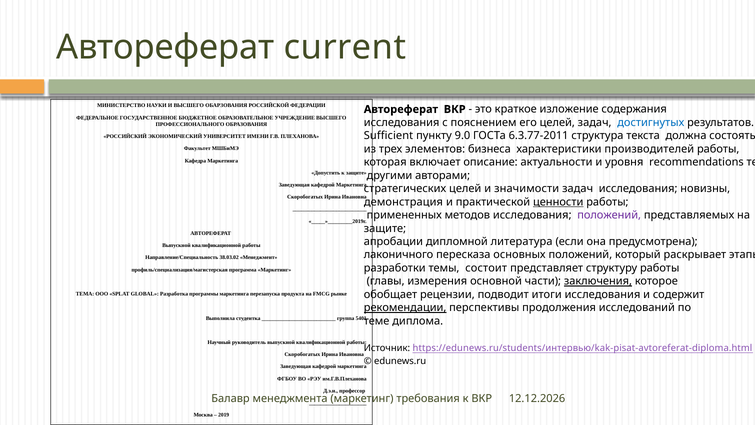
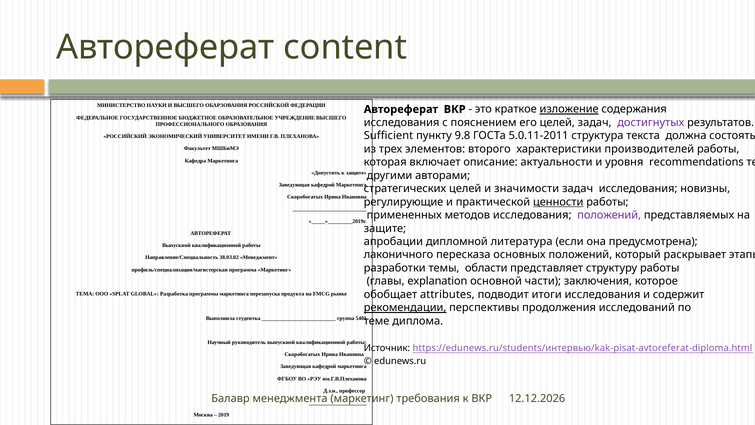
current: current -> content
изложение underline: none -> present
достигнутых colour: blue -> purple
9.0: 9.0 -> 9.8
6.3.77-2011: 6.3.77-2011 -> 5.0.11-2011
бизнеса: бизнеса -> второго
демонстрация: демонстрация -> регулирующие
состоит: состоит -> области
измерения: измерения -> explanation
заключения underline: present -> none
рецензии: рецензии -> attributes
